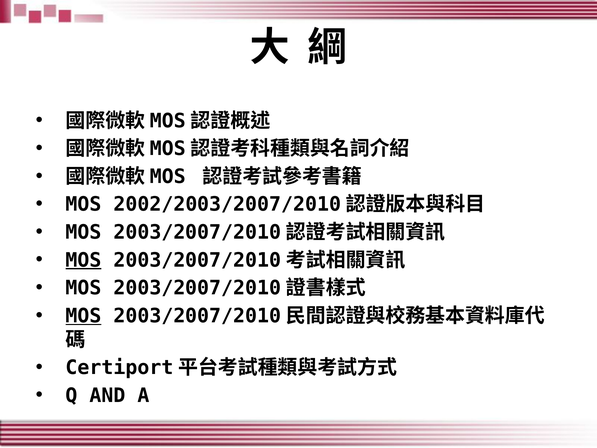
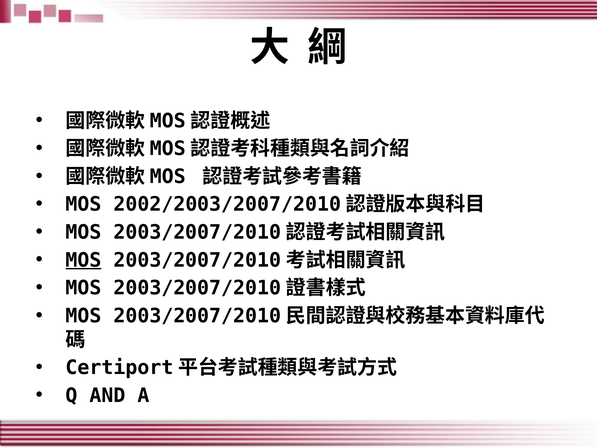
MOS at (84, 316) underline: present -> none
